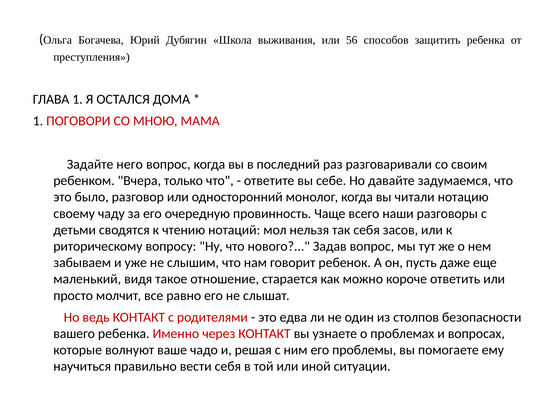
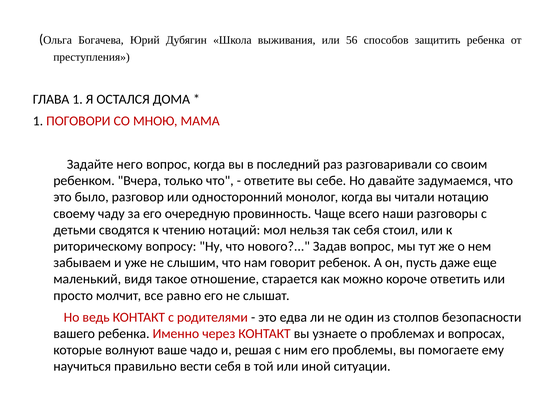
засов: засов -> стоил
